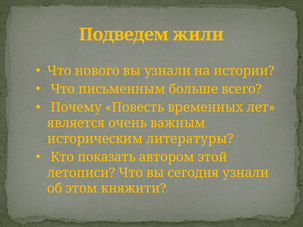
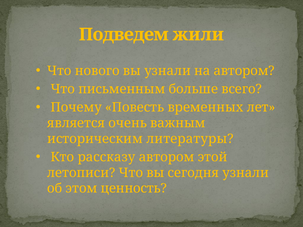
на истории: истории -> автором
показать: показать -> рассказу
княжити: княжити -> ценность
